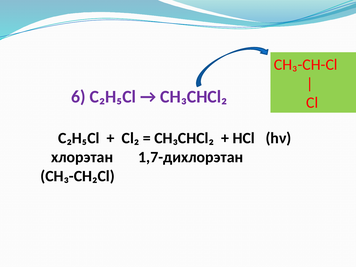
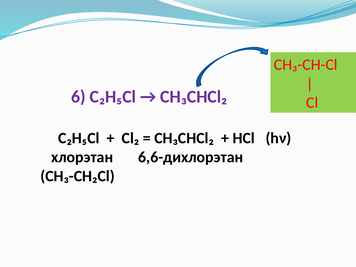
1,7-дихлорэтан: 1,7-дихлорэтан -> 6,6-дихлорэтан
